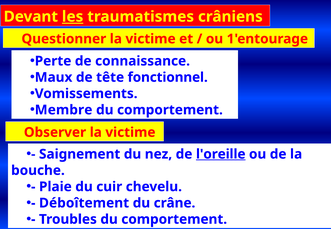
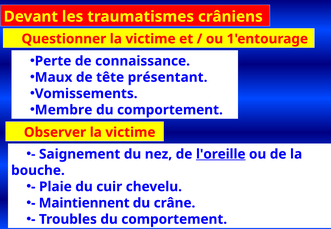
les underline: present -> none
fonctionnel: fonctionnel -> présentant
Déboîtement: Déboîtement -> Maintiennent
